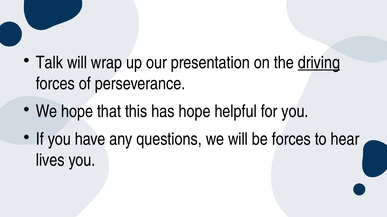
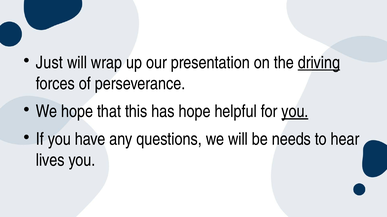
Talk: Talk -> Just
you at (295, 112) underline: none -> present
be forces: forces -> needs
